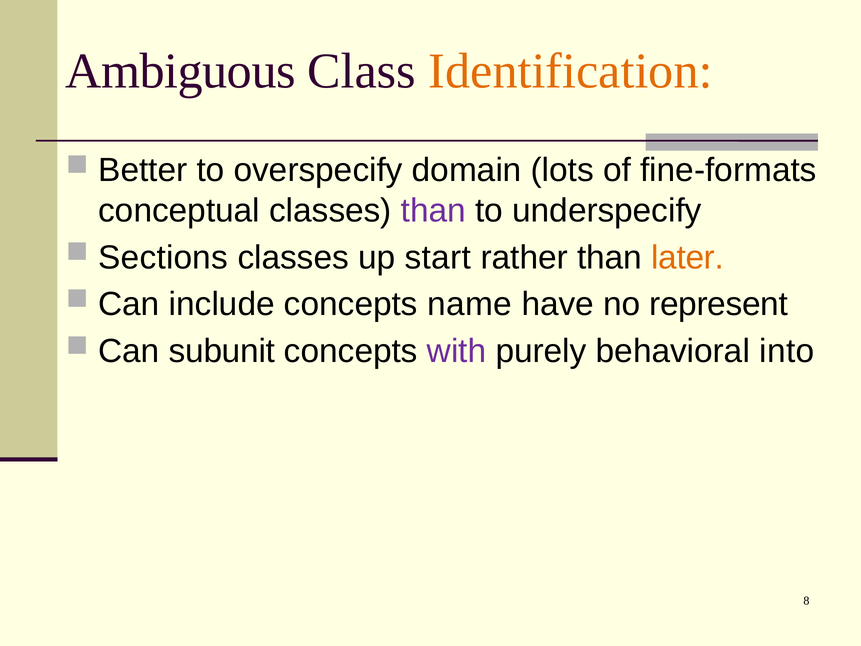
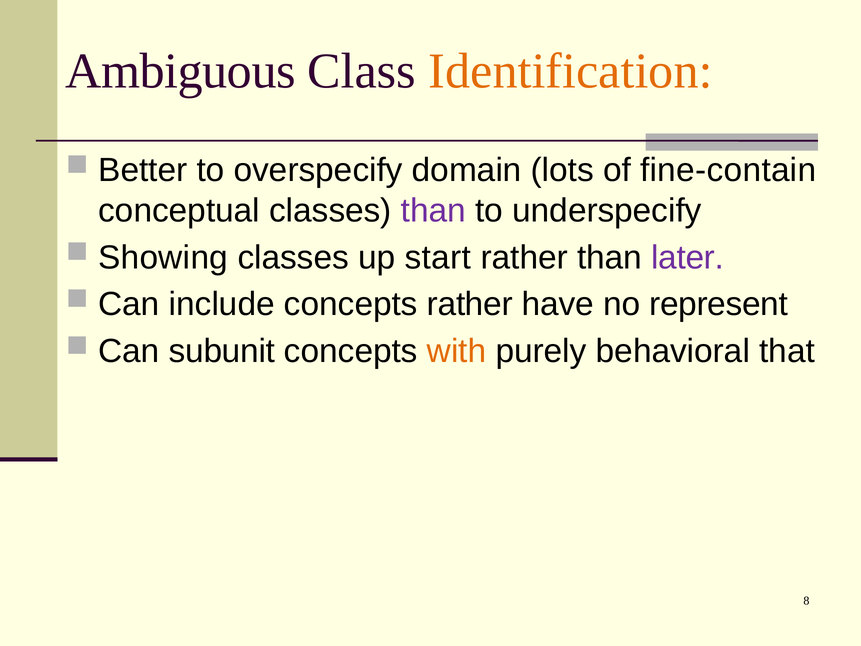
fine-formats: fine-formats -> fine-contain
Sections: Sections -> Showing
later colour: orange -> purple
concepts name: name -> rather
with colour: purple -> orange
into: into -> that
